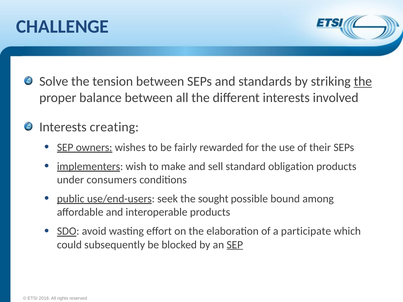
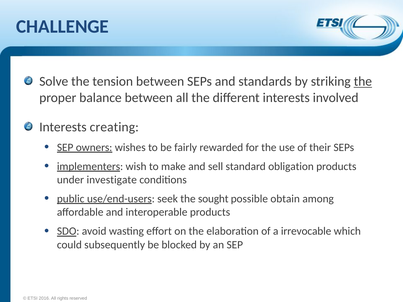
consumers: consumers -> investigate
bound: bound -> obtain
participate: participate -> irrevocable
SEP at (235, 245) underline: present -> none
